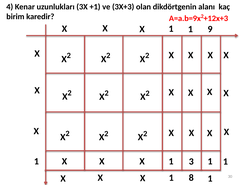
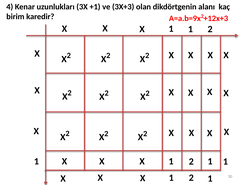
9 at (210, 29): 9 -> 2
X 1 3: 3 -> 2
8 at (191, 178): 8 -> 2
